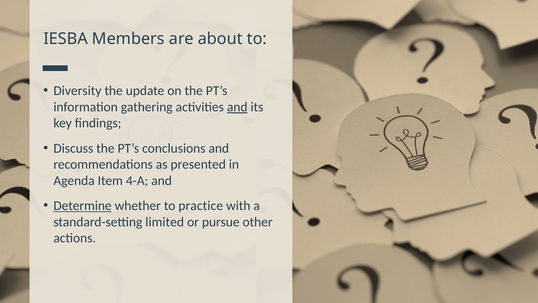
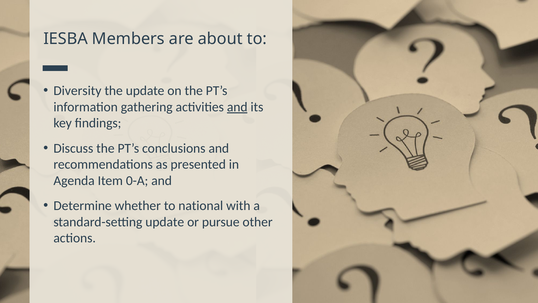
4-A: 4-A -> 0-A
Determine underline: present -> none
practice: practice -> national
standard-setting limited: limited -> update
